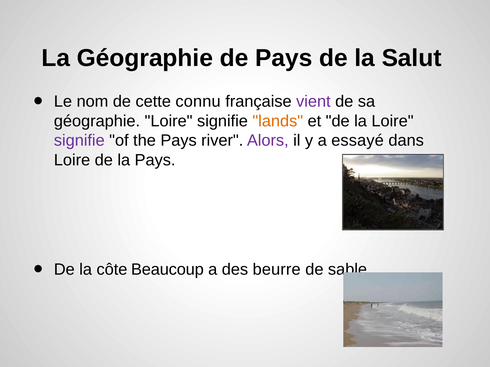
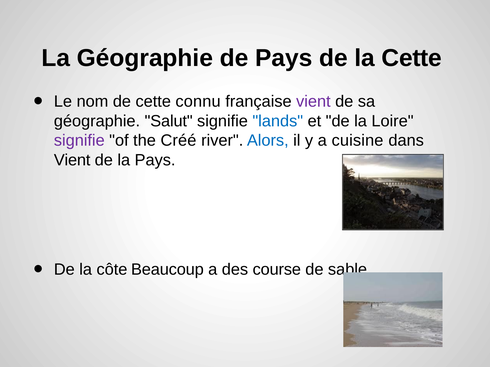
la Salut: Salut -> Cette
géographie Loire: Loire -> Salut
lands colour: orange -> blue
the Pays: Pays -> Créé
Alors colour: purple -> blue
essayé: essayé -> cuisine
Loire at (72, 160): Loire -> Vient
beurre: beurre -> course
